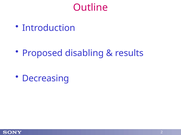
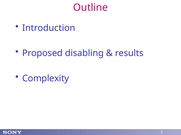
Decreasing: Decreasing -> Complexity
